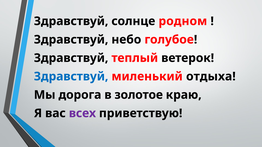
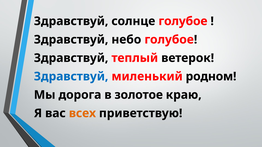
солнце родном: родном -> голубое
отдыха: отдыха -> родном
всех colour: purple -> orange
